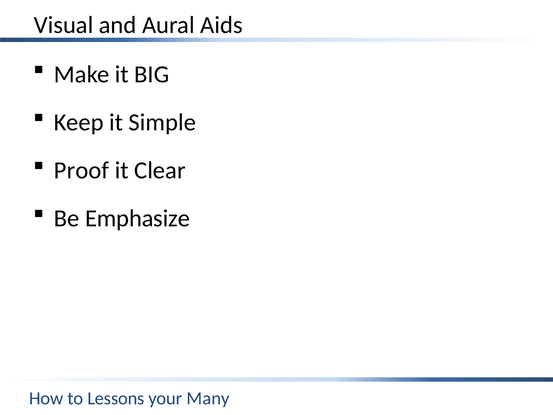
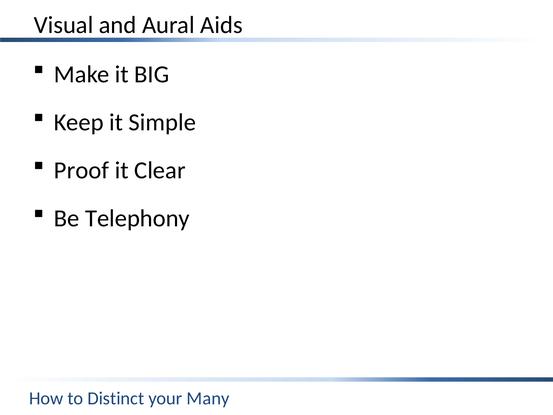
Emphasize: Emphasize -> Telephony
Lessons: Lessons -> Distinct
